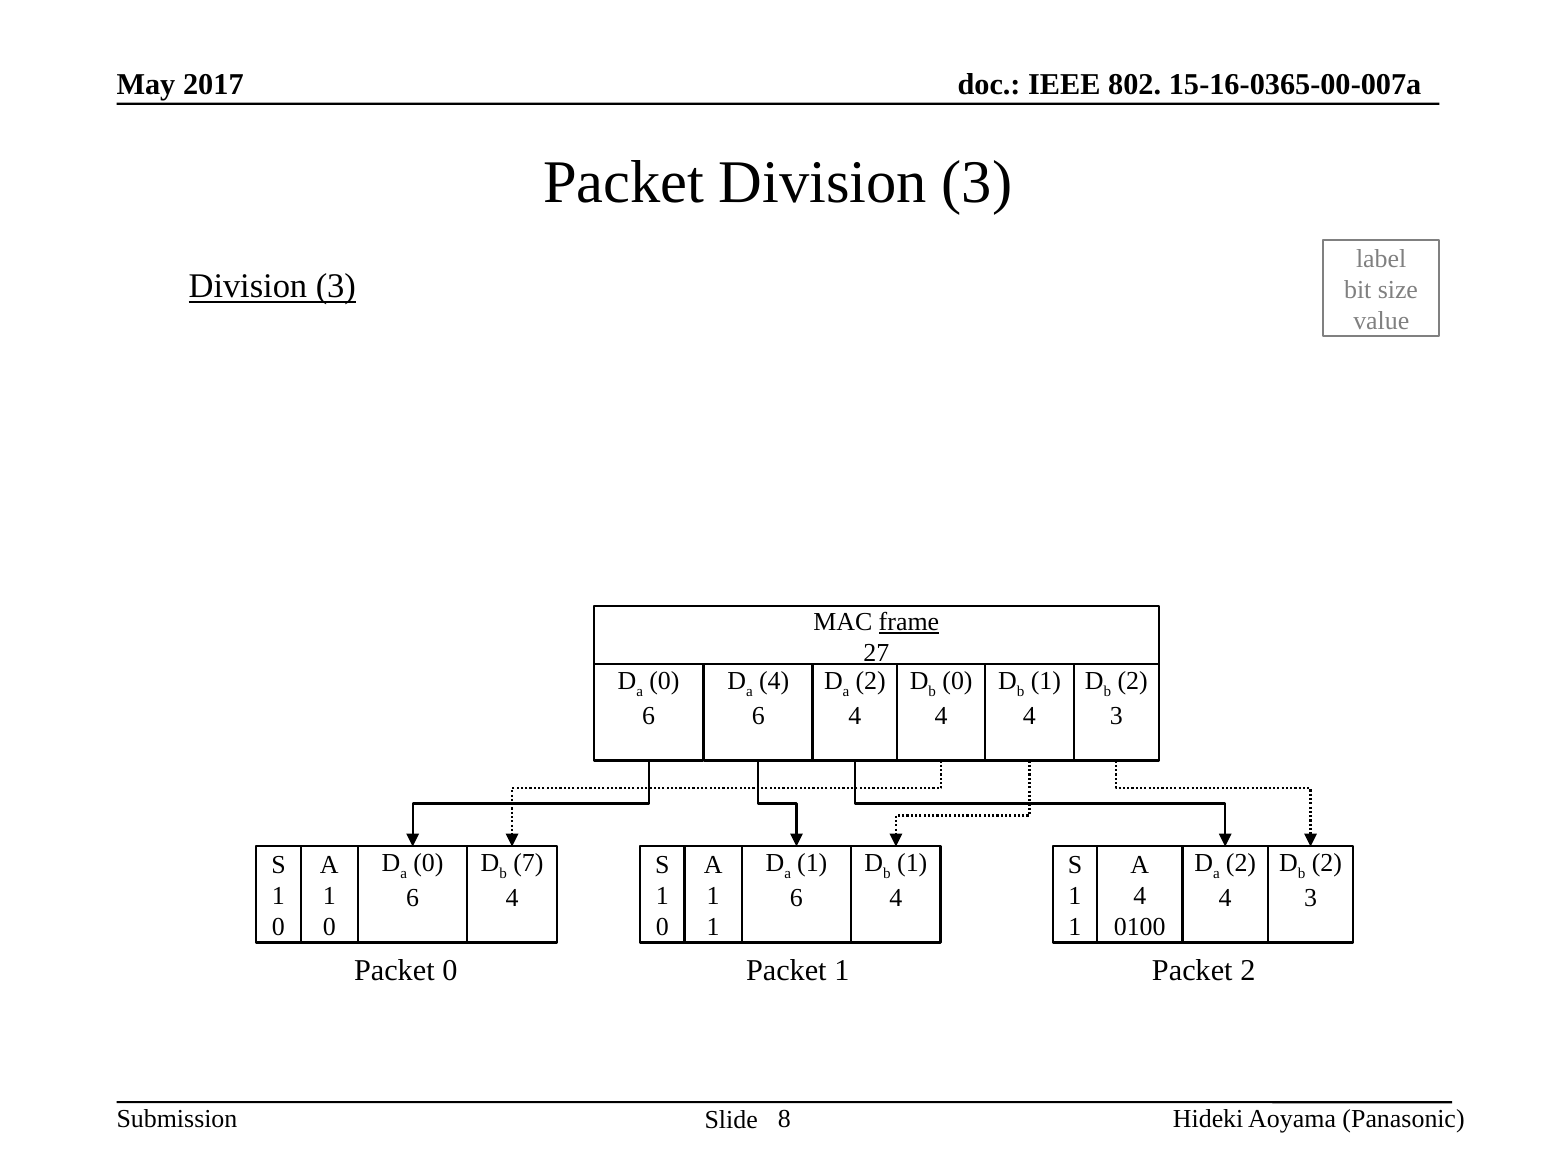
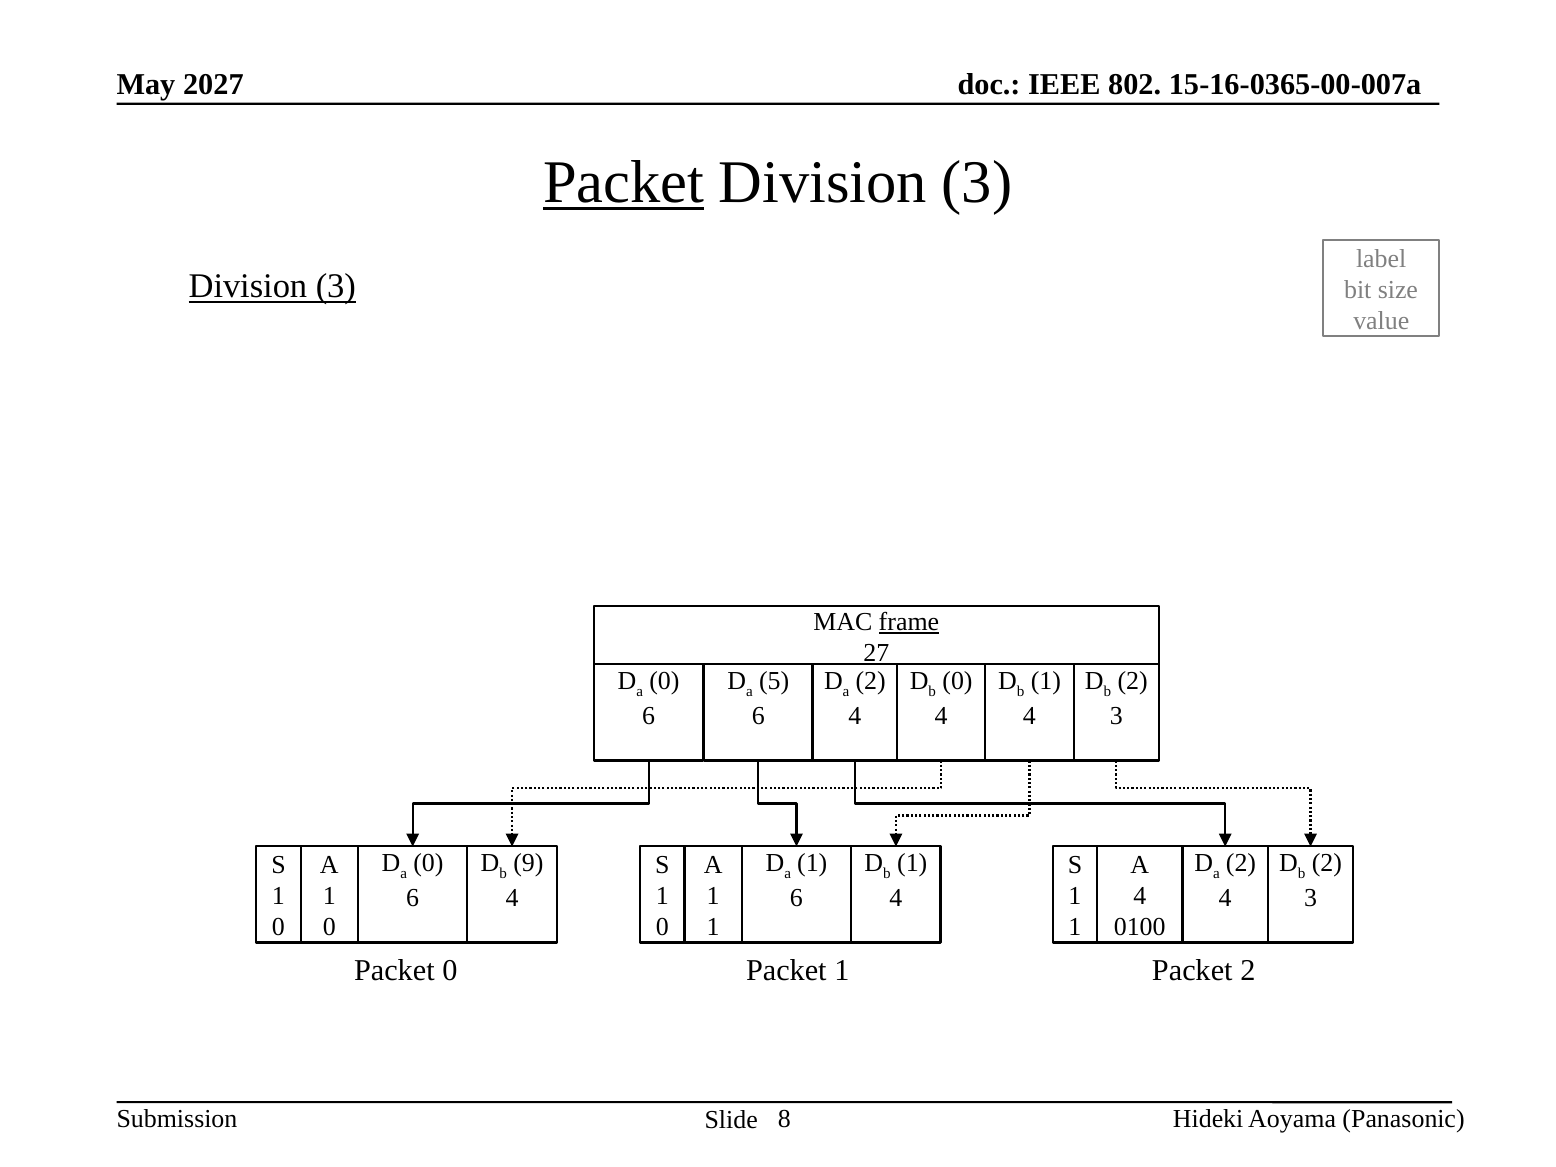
2017: 2017 -> 2027
Packet at (624, 183) underline: none -> present
4 at (774, 681): 4 -> 5
7: 7 -> 9
